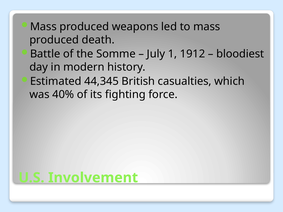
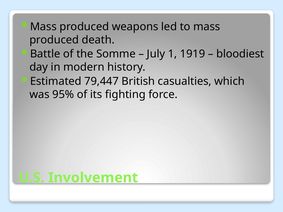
1912: 1912 -> 1919
44,345: 44,345 -> 79,447
40%: 40% -> 95%
